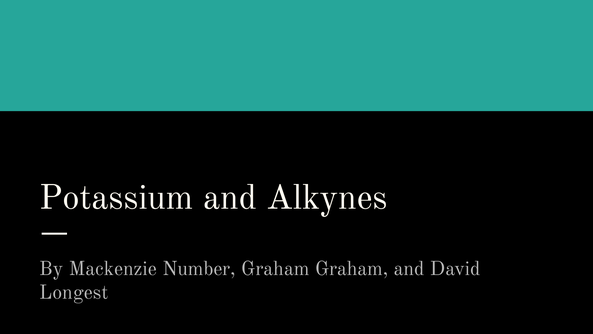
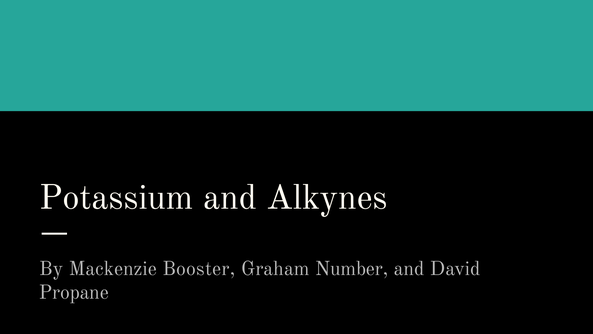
Number: Number -> Booster
Graham Graham: Graham -> Number
Longest: Longest -> Propane
